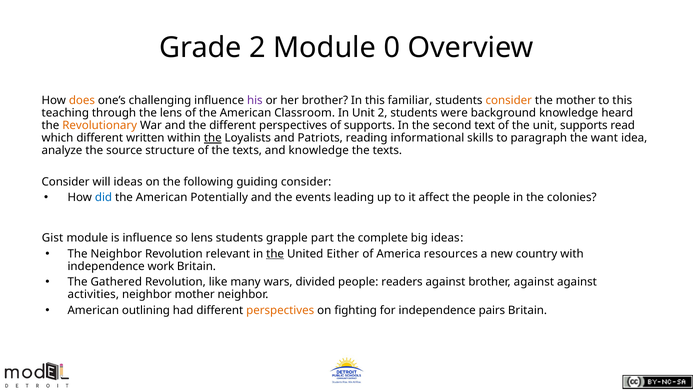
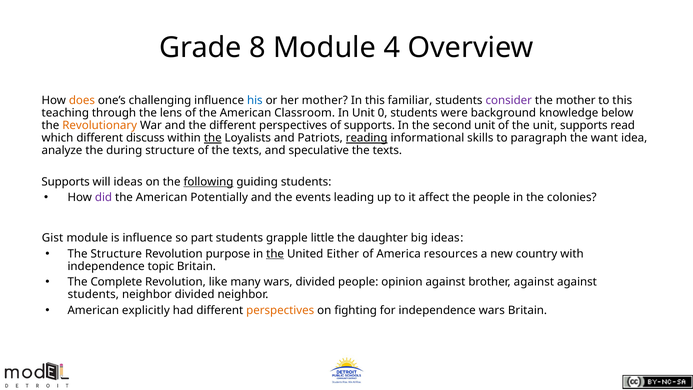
Grade 2: 2 -> 8
0: 0 -> 4
his colour: purple -> blue
her brother: brother -> mother
consider at (509, 101) colour: orange -> purple
Unit 2: 2 -> 0
heard: heard -> below
second text: text -> unit
written: written -> discuss
reading underline: none -> present
source: source -> during
and knowledge: knowledge -> speculative
Consider at (66, 182): Consider -> Supports
following underline: none -> present
guiding consider: consider -> students
did colour: blue -> purple
so lens: lens -> part
part: part -> little
complete: complete -> daughter
The Neighbor: Neighbor -> Structure
relevant: relevant -> purpose
work: work -> topic
Gathered: Gathered -> Complete
readers: readers -> opinion
activities at (93, 294): activities -> students
neighbor mother: mother -> divided
outlining: outlining -> explicitly
independence pairs: pairs -> wars
